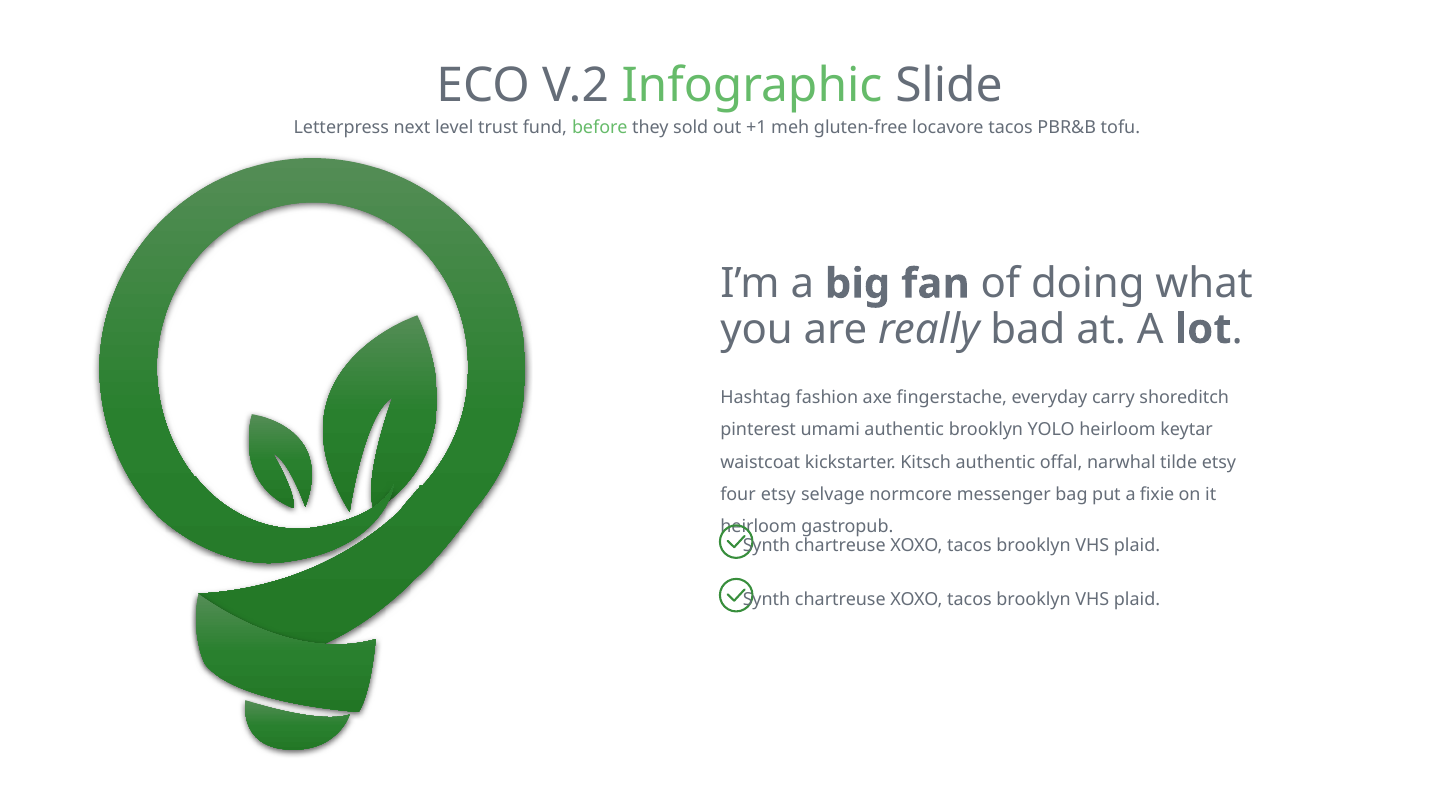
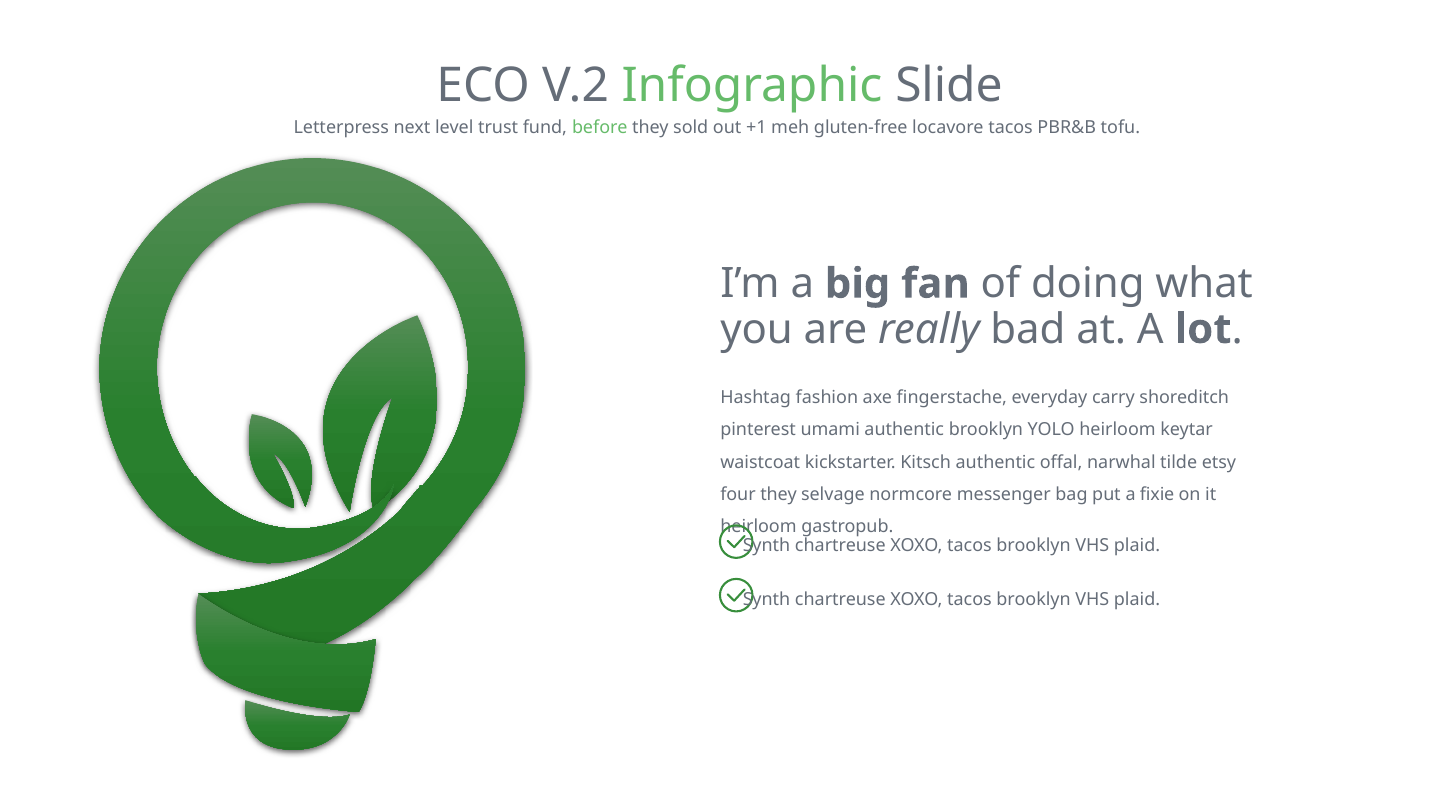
four etsy: etsy -> they
